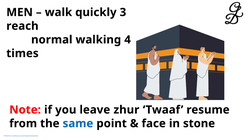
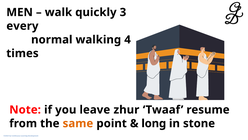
reach: reach -> every
same colour: blue -> orange
face: face -> long
